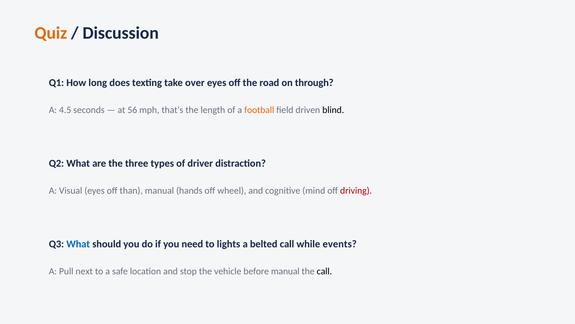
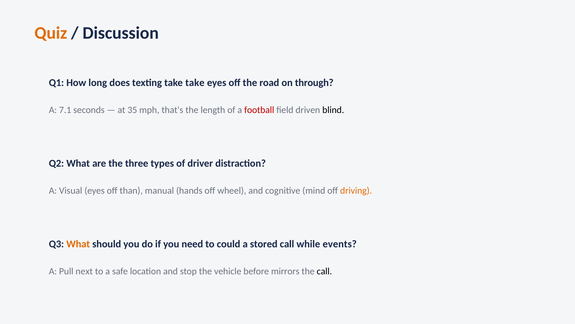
take over: over -> take
4.5: 4.5 -> 7.1
56: 56 -> 35
football colour: orange -> red
driving colour: red -> orange
What at (78, 244) colour: blue -> orange
lights: lights -> could
belted: belted -> stored
before manual: manual -> mirrors
